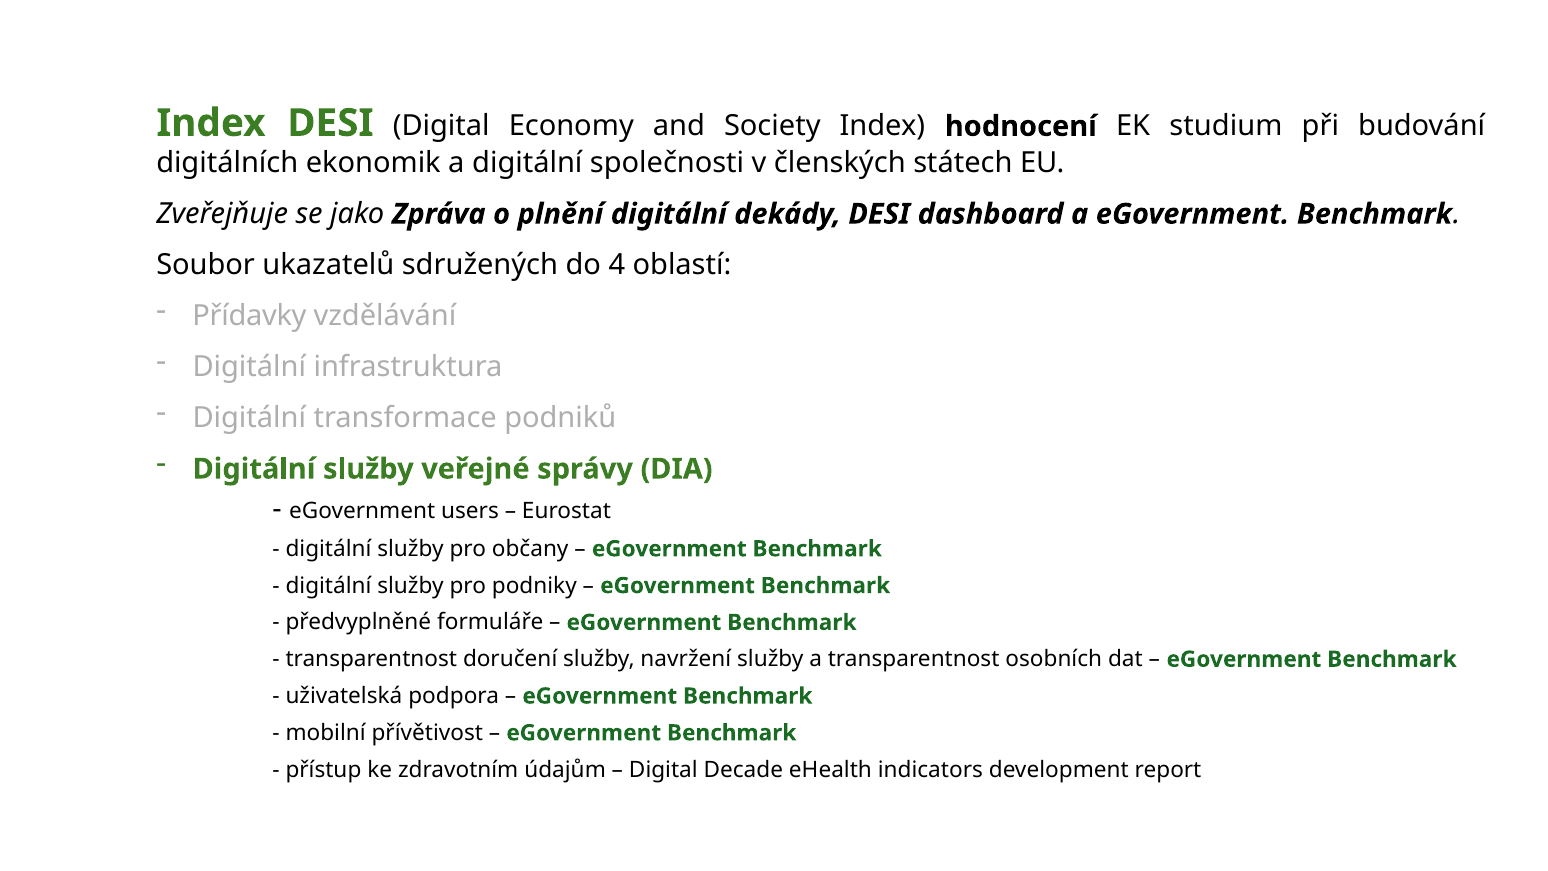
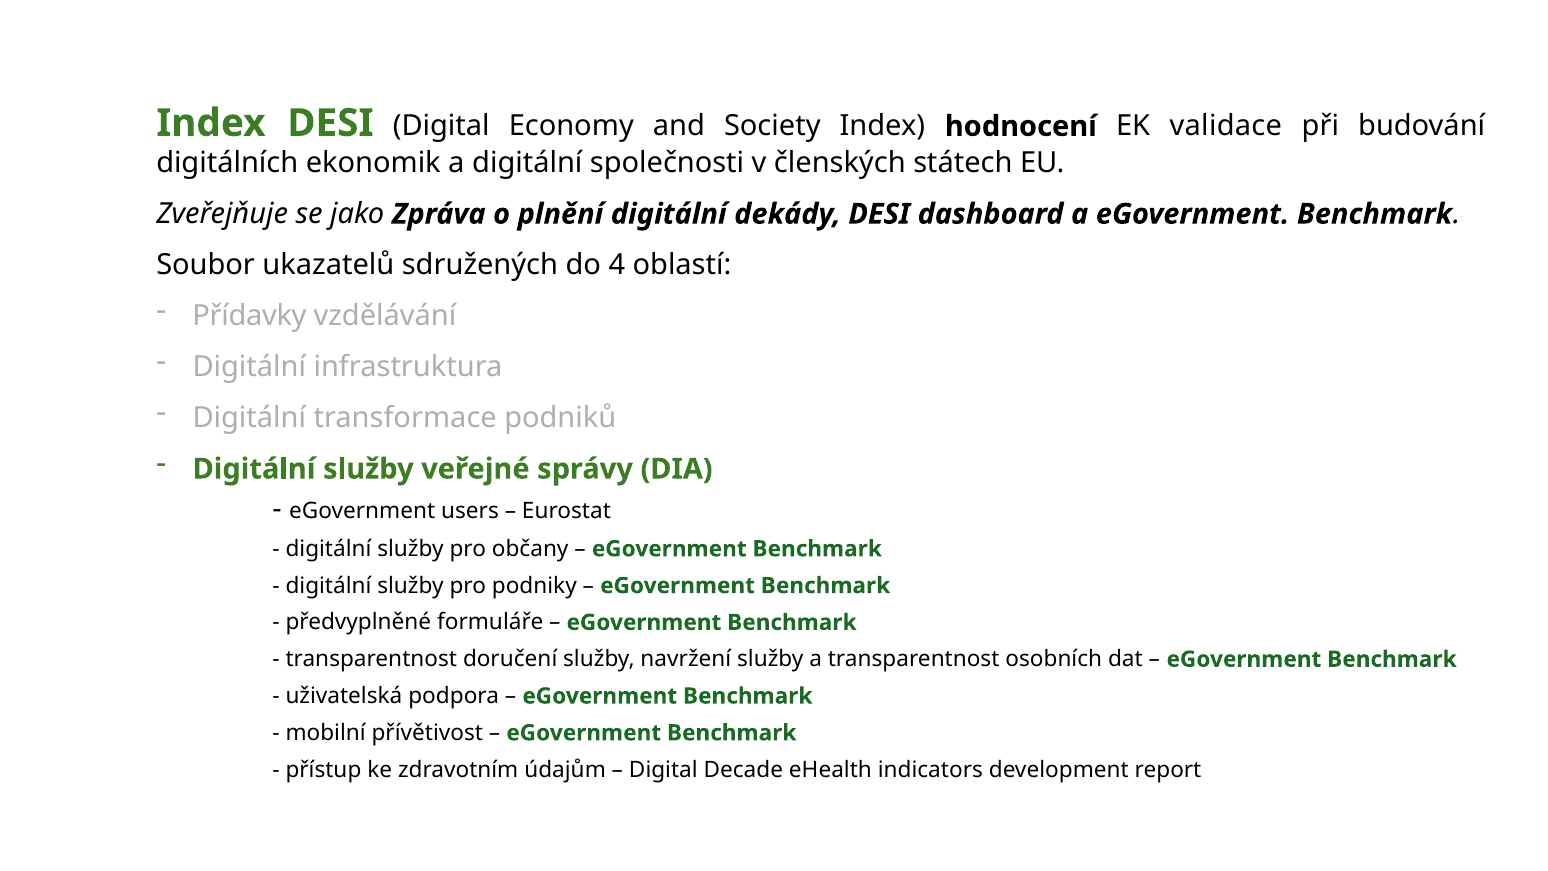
studium: studium -> validace
